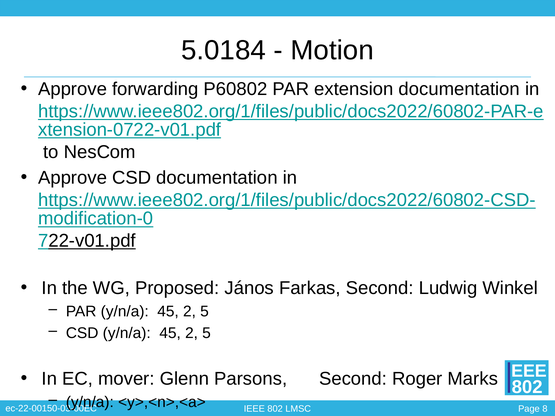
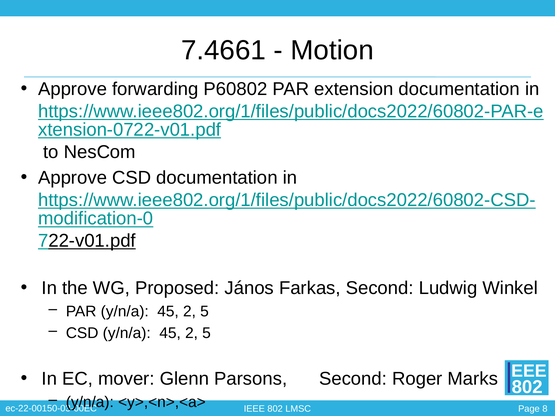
5.0184: 5.0184 -> 7.4661
